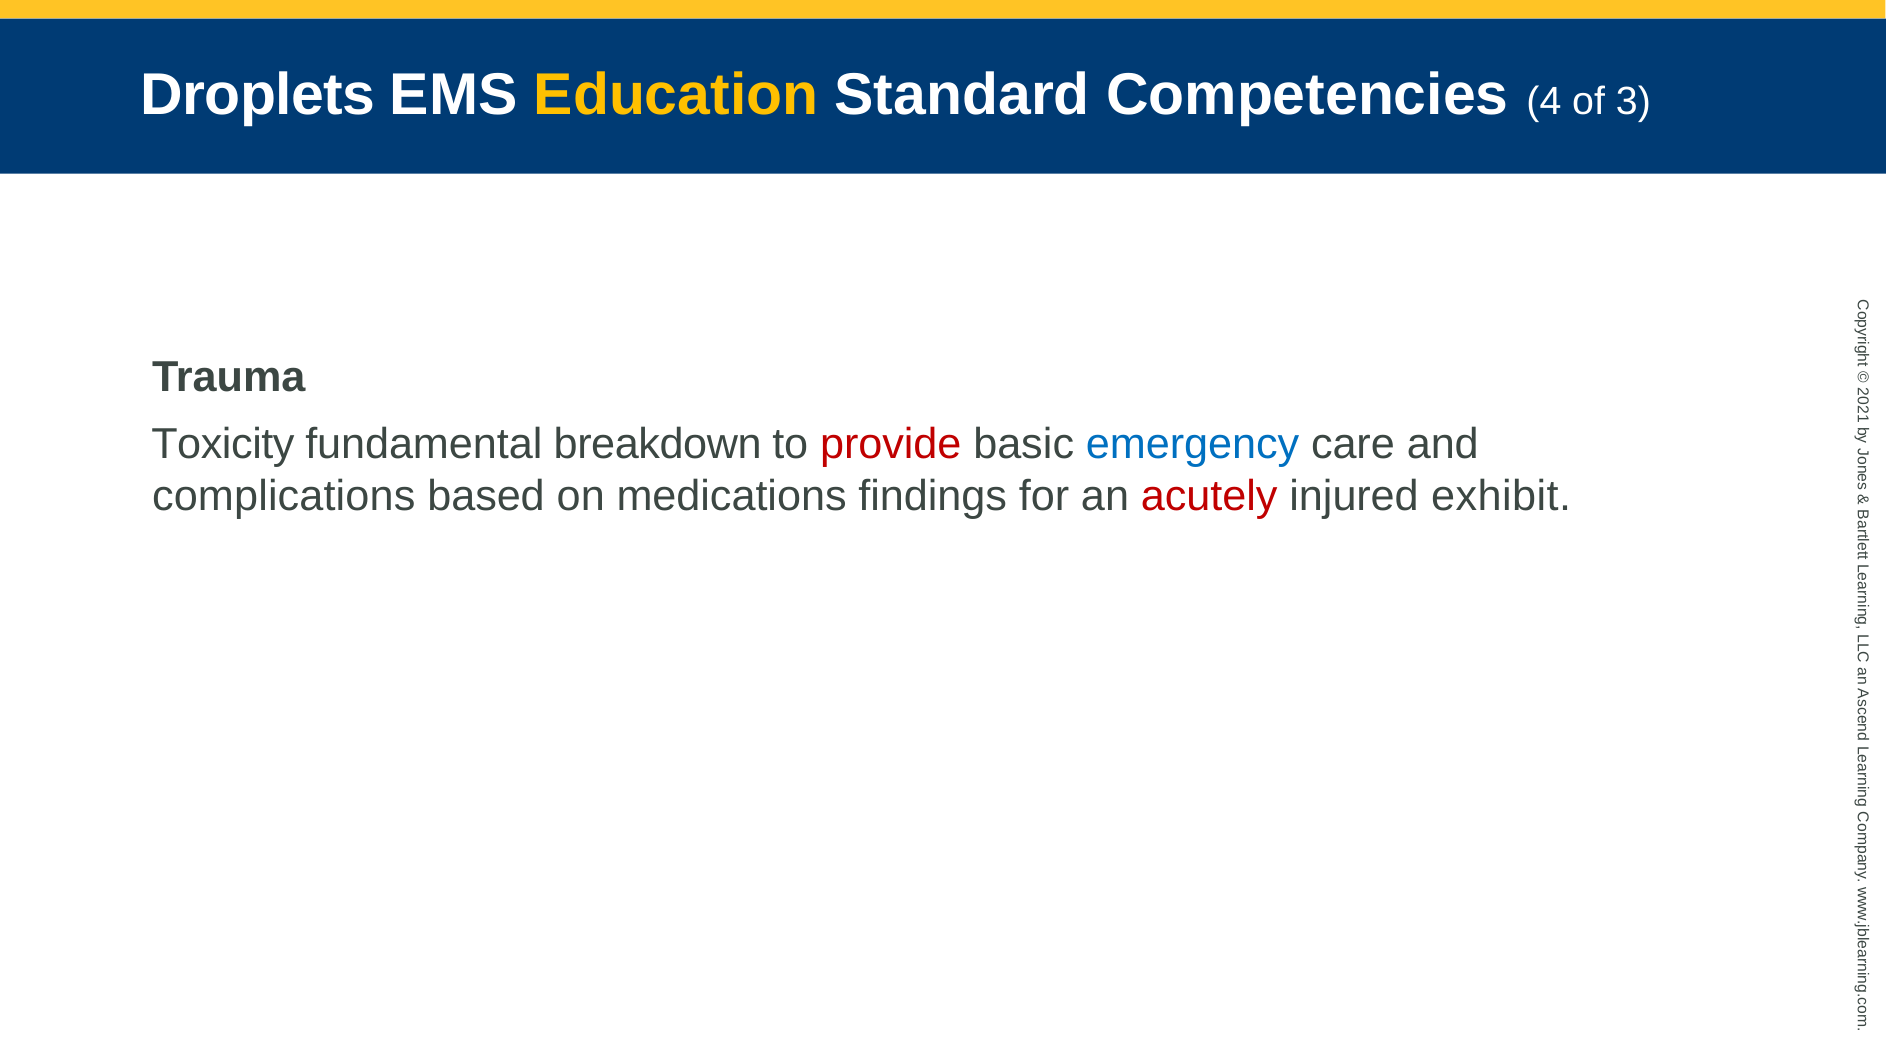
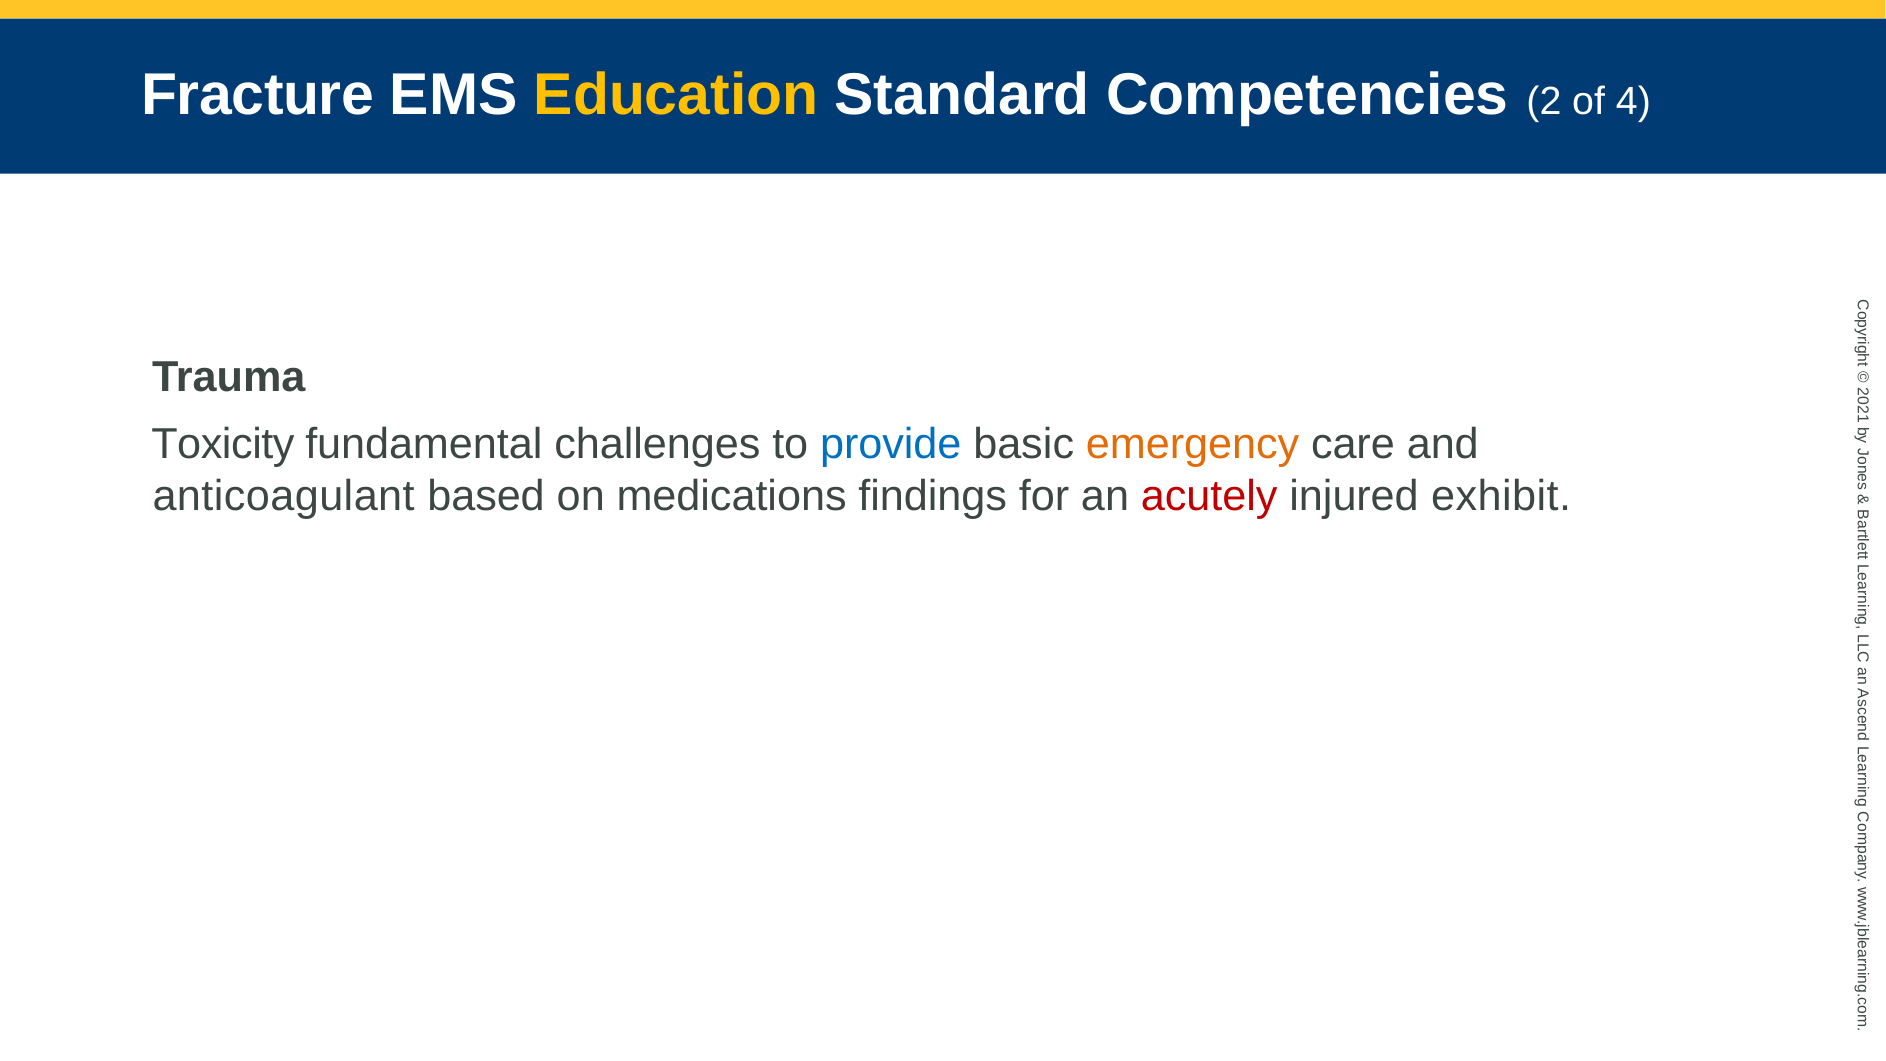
Droplets: Droplets -> Fracture
Competencies 4: 4 -> 2
3: 3 -> 4
breakdown: breakdown -> challenges
provide colour: red -> blue
emergency colour: blue -> orange
complications: complications -> anticoagulant
